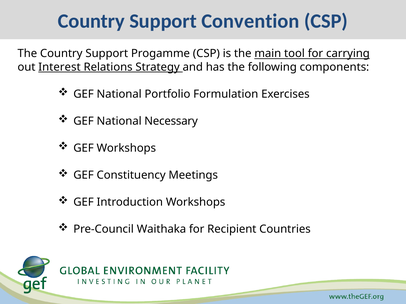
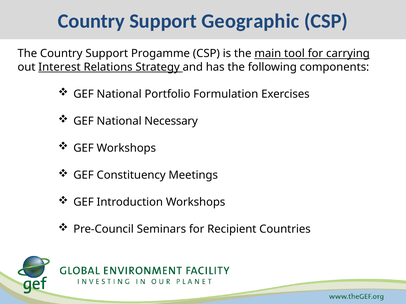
Convention: Convention -> Geographic
Waithaka: Waithaka -> Seminars
